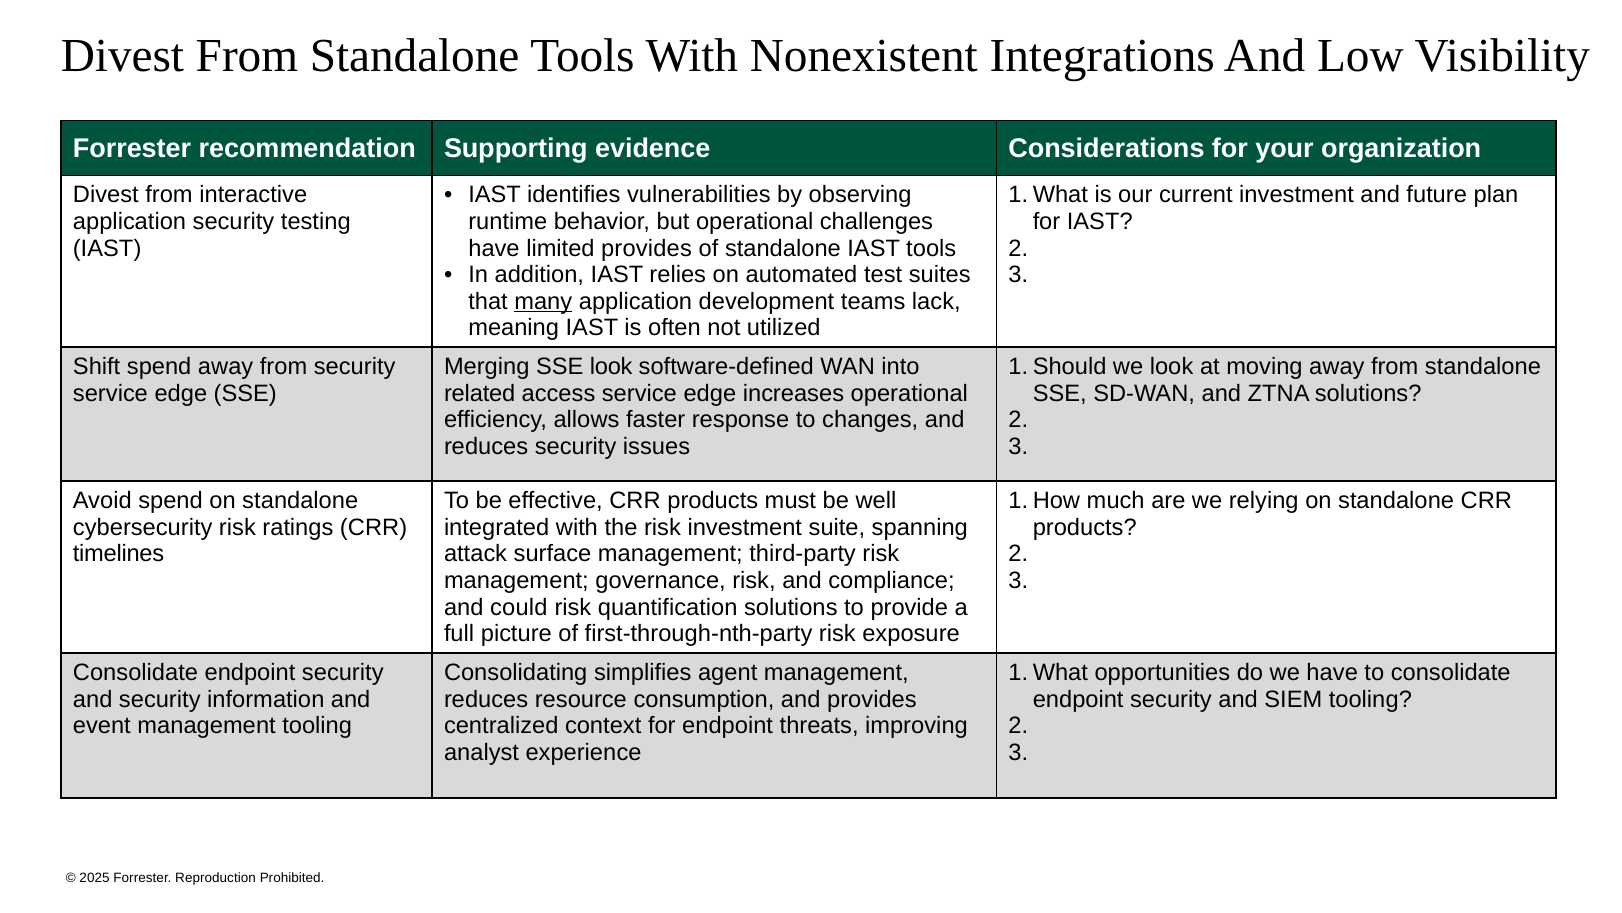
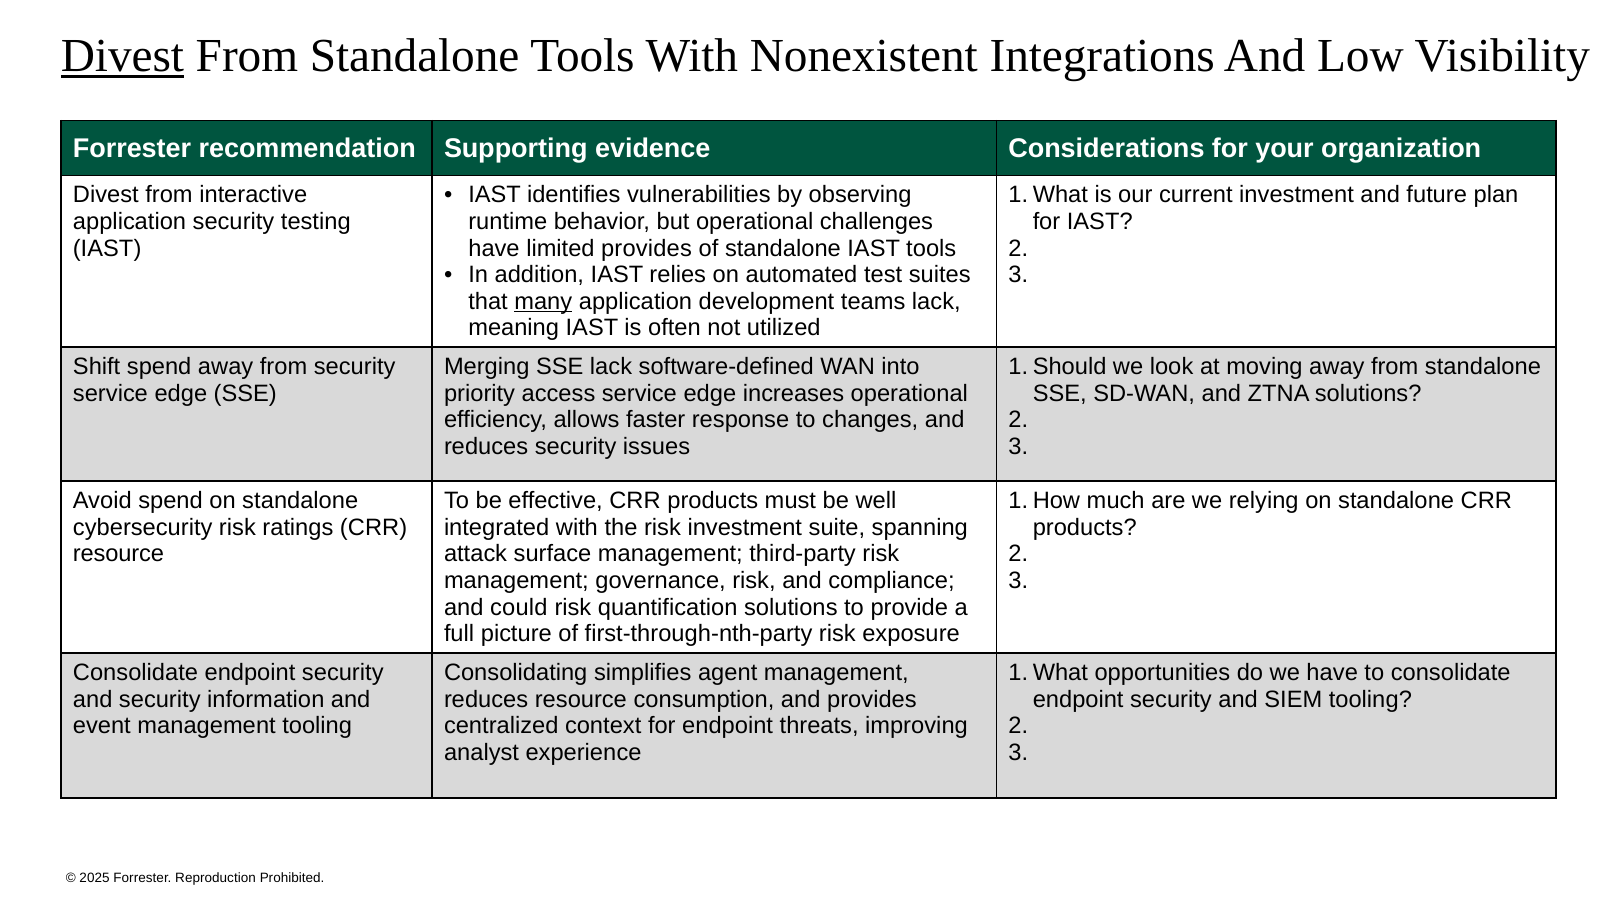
Divest at (122, 56) underline: none -> present
SSE look: look -> lack
related: related -> priority
timelines at (118, 554): timelines -> resource
